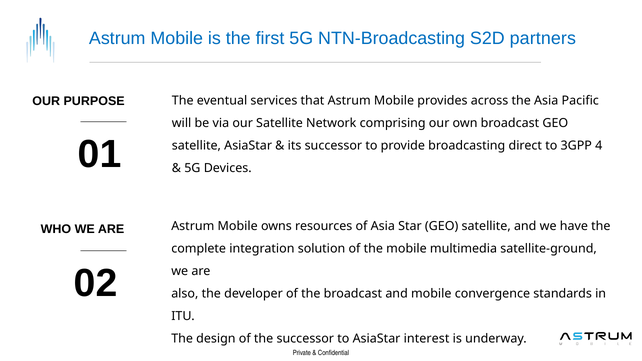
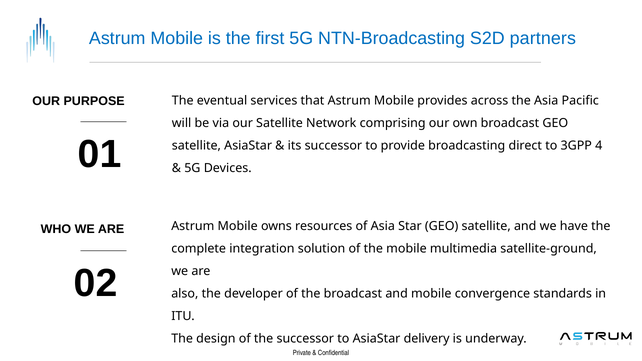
interest: interest -> delivery
